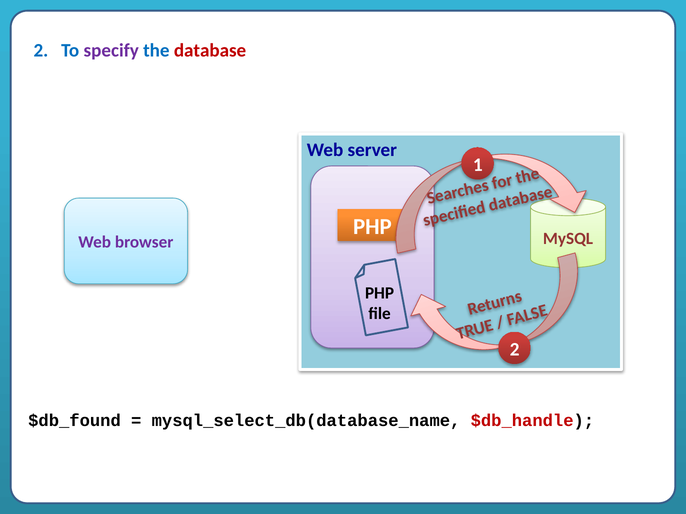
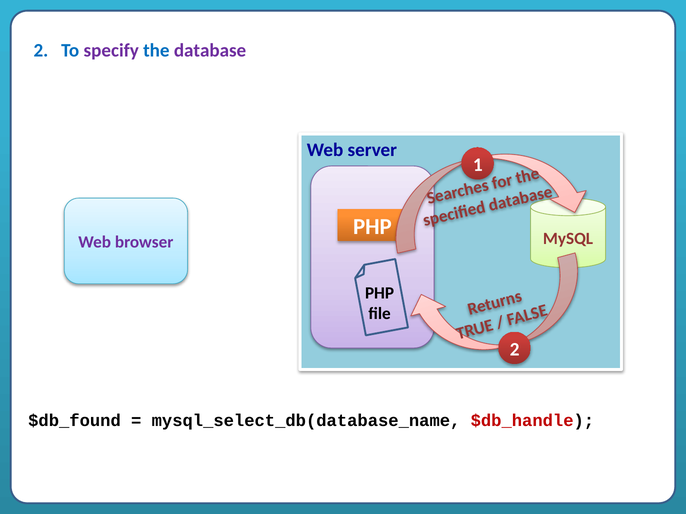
database colour: red -> purple
